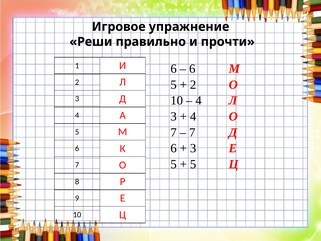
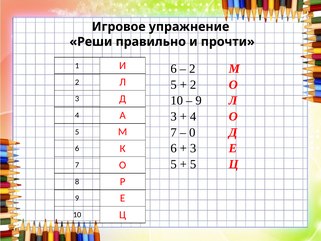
6 at (192, 69): 6 -> 2
4 at (199, 101): 4 -> 9
7 at (192, 132): 7 -> 0
